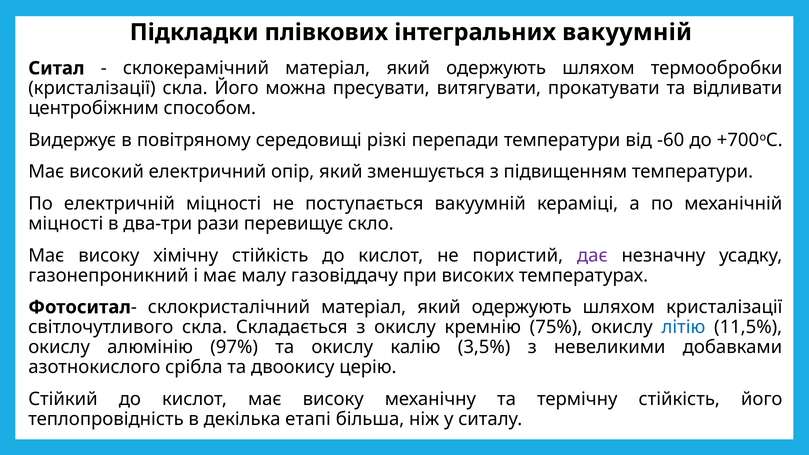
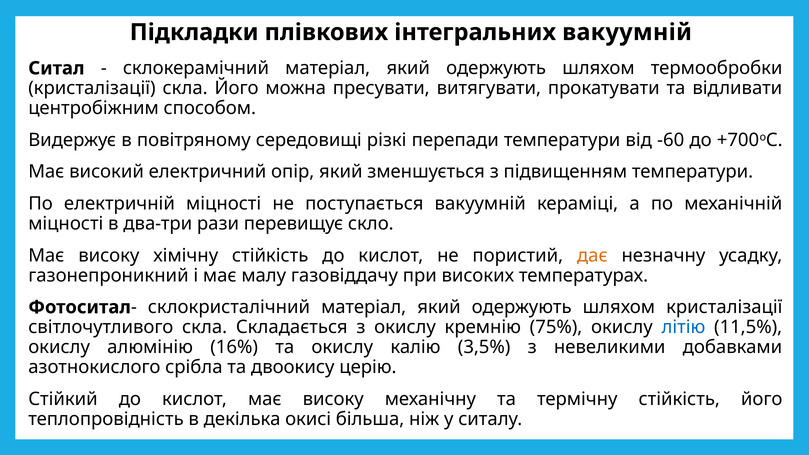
дає colour: purple -> orange
97%: 97% -> 16%
етапі: етапі -> окисі
